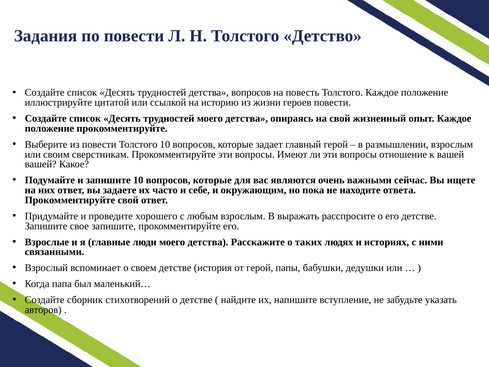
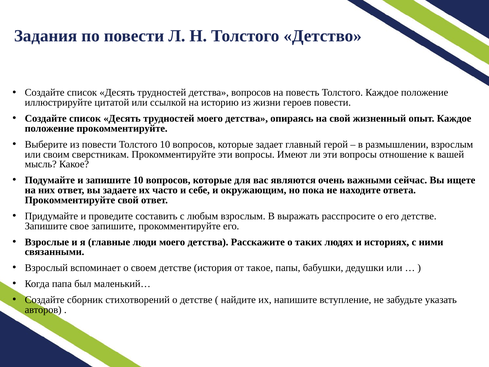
вашей at (41, 164): вашей -> мысль
хорошего: хорошего -> составить
от герой: герой -> такое
